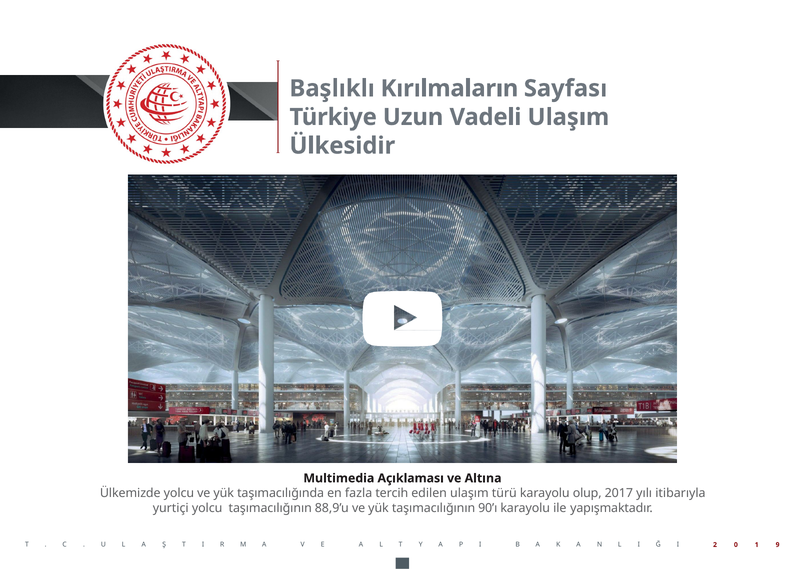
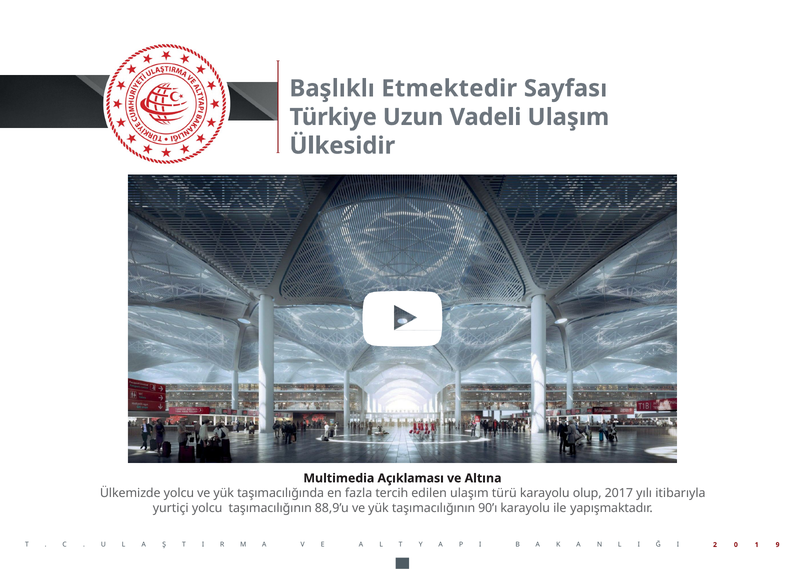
Kırılmaların: Kırılmaların -> Etmektedir
